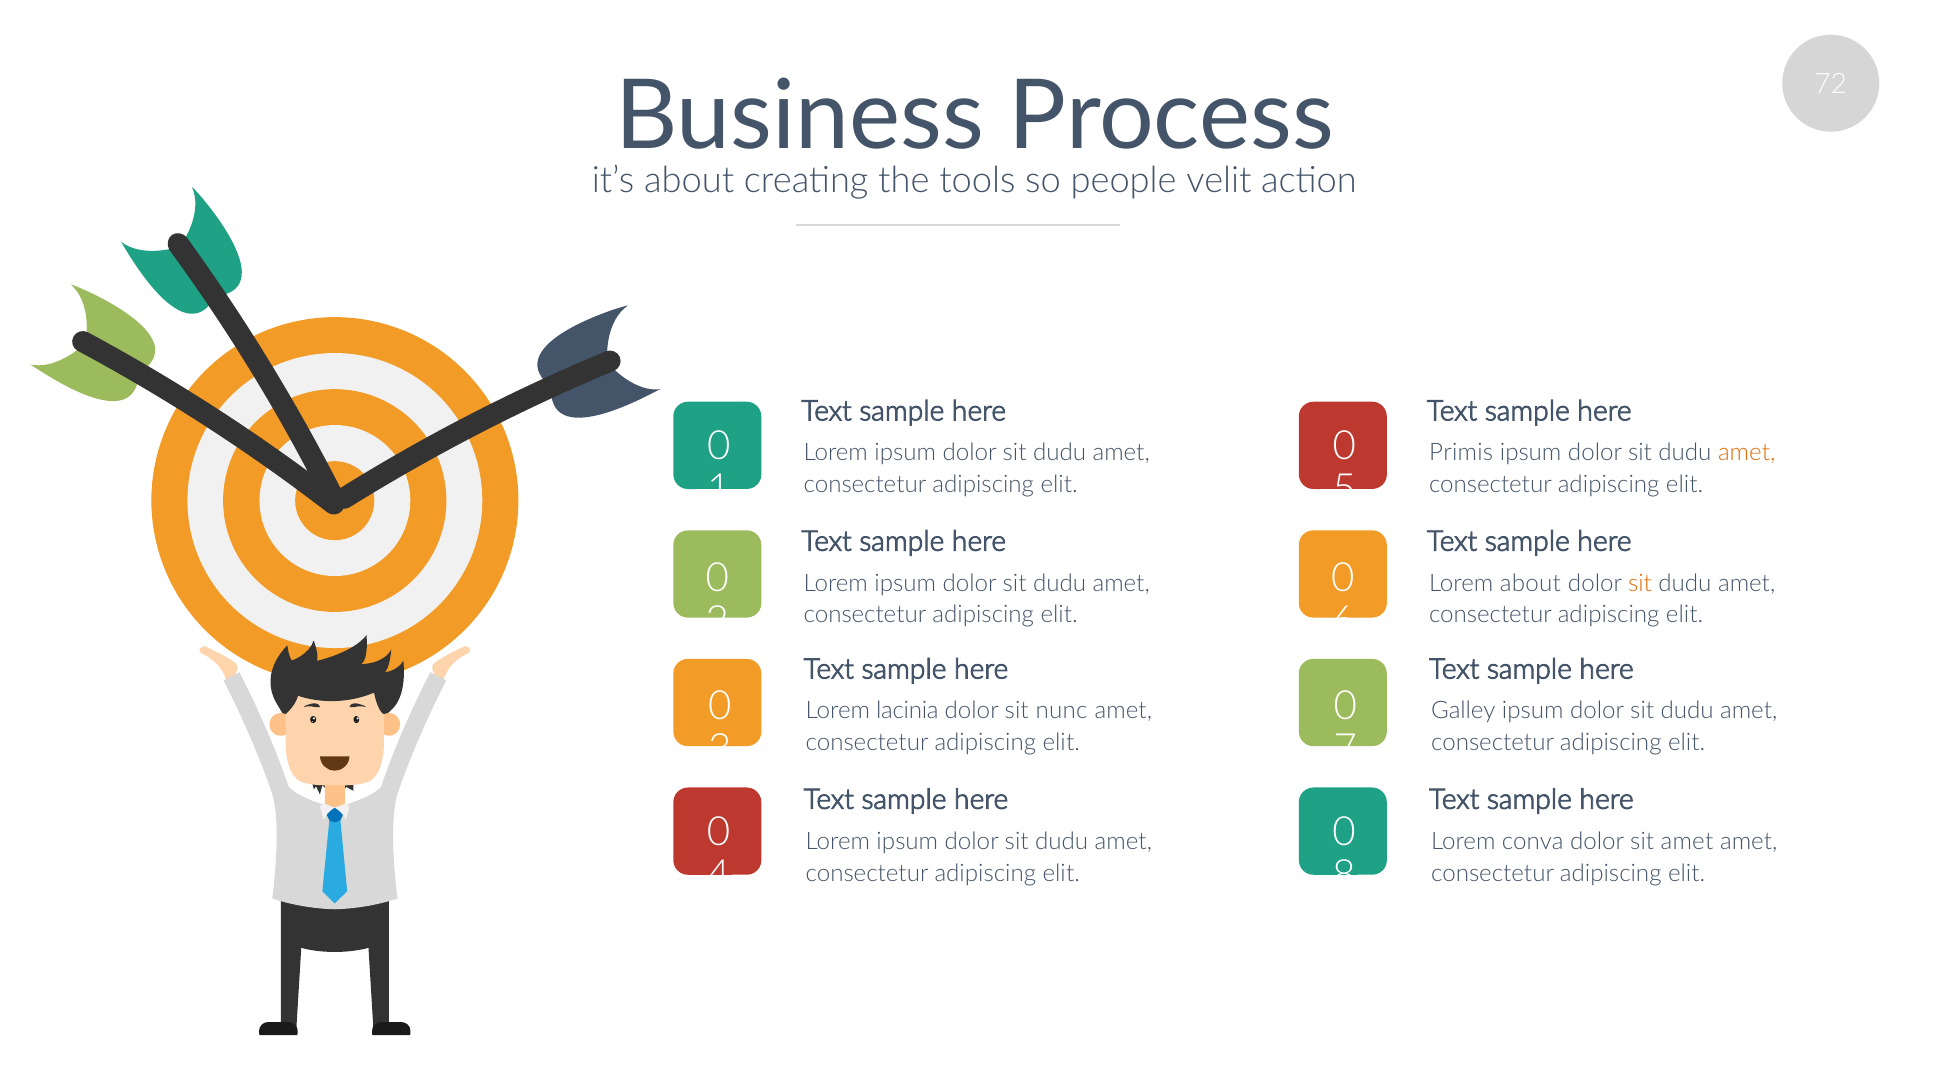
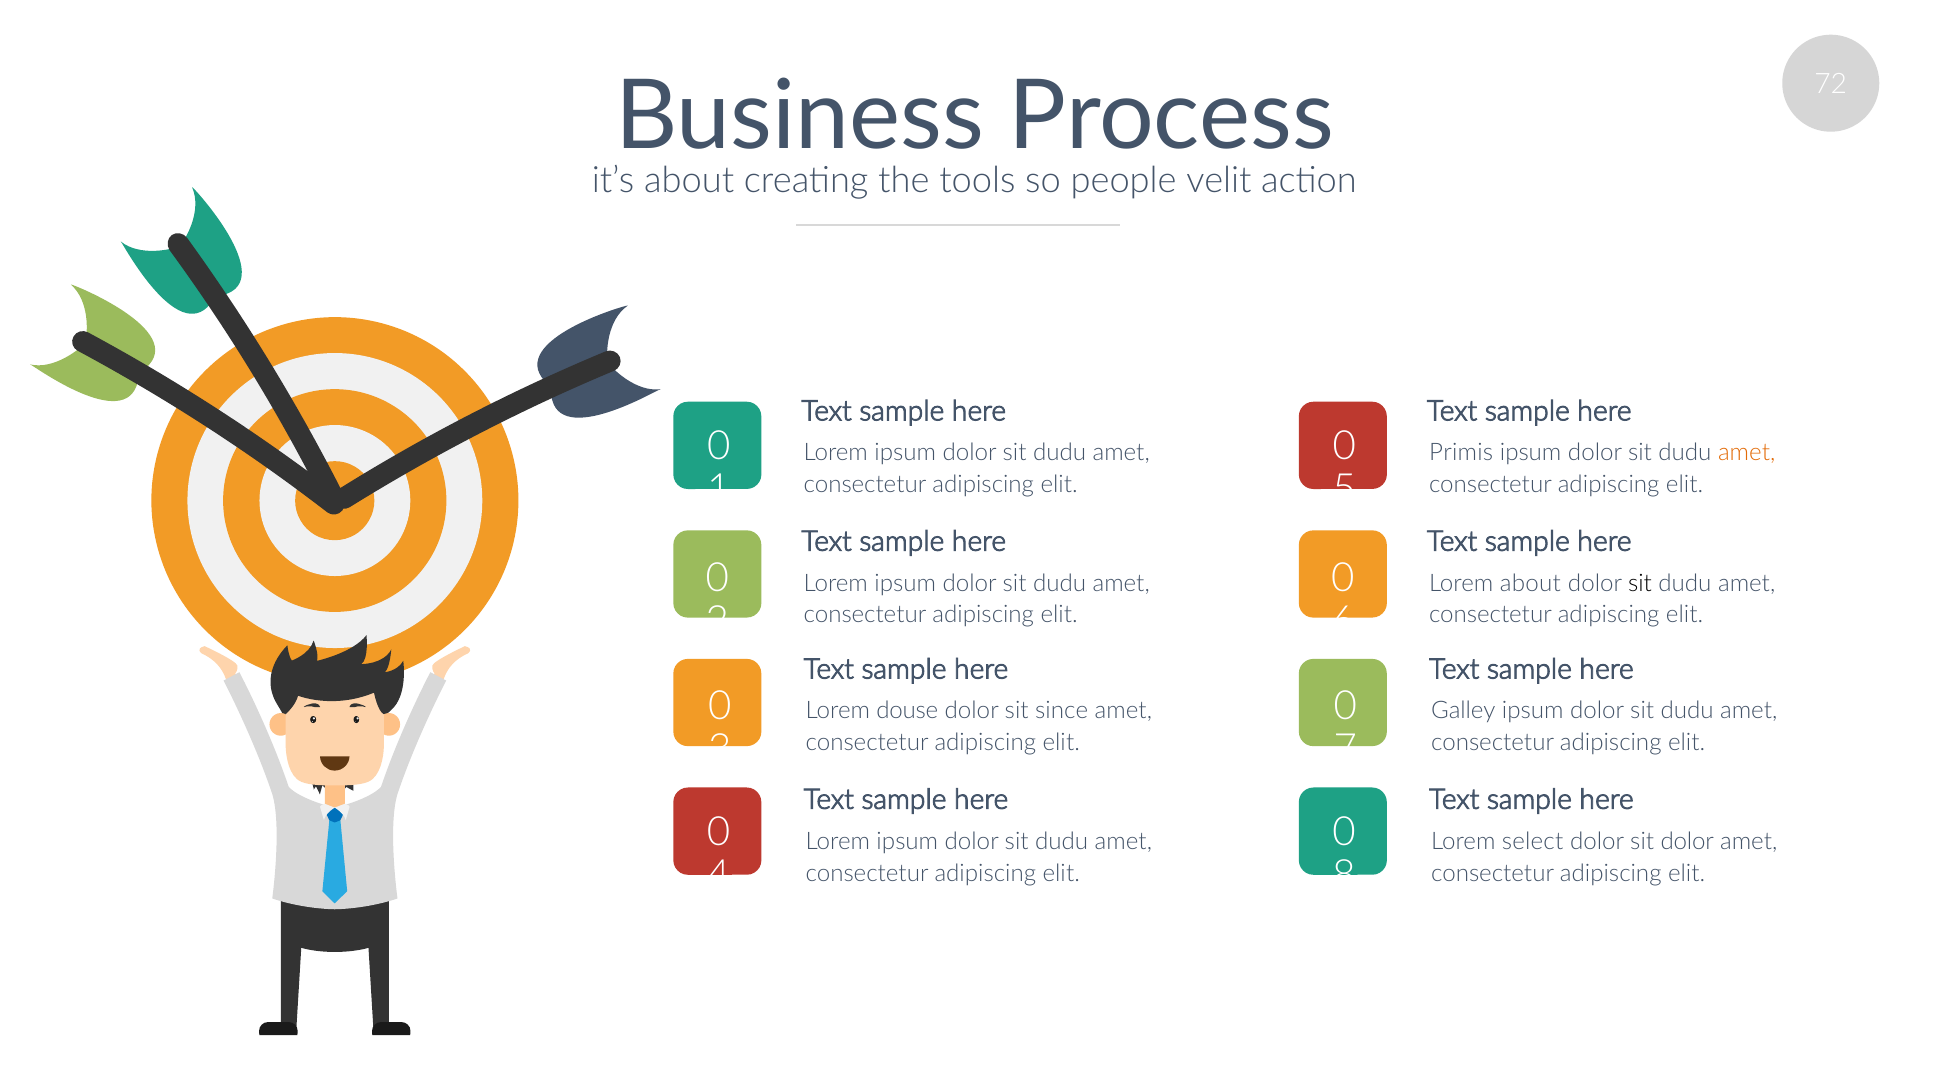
sit at (1640, 583) colour: orange -> black
lacinia: lacinia -> douse
nunc: nunc -> since
conva: conva -> select
sit amet: amet -> dolor
